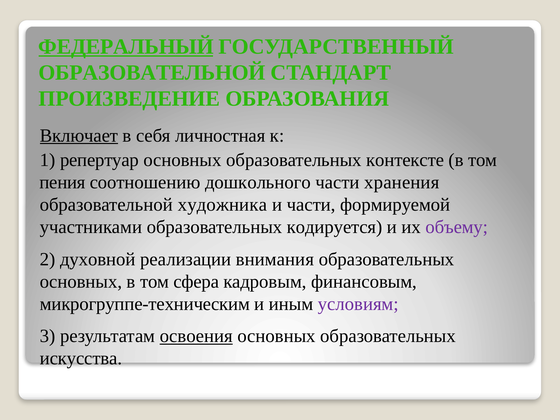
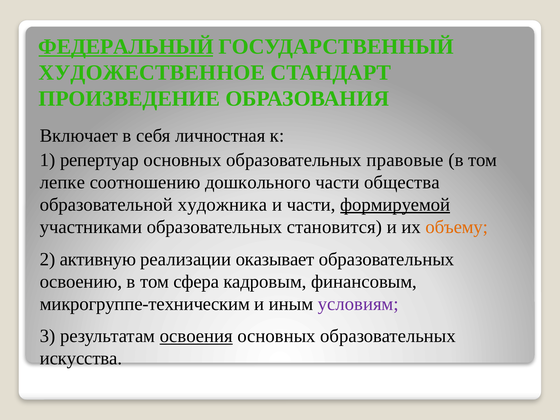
ОБРАЗОВАТЕЛЬНОЙ at (152, 73): ОБРАЗОВАТЕЛЬНОЙ -> ХУДОЖЕСТВЕННОЕ
Включает underline: present -> none
контексте: контексте -> правовые
пения: пения -> лепке
хранения: хранения -> общества
формируемой underline: none -> present
кодируется: кодируется -> становится
объему colour: purple -> orange
духовной: духовной -> активную
внимания: внимания -> оказывает
основных at (81, 282): основных -> освоению
